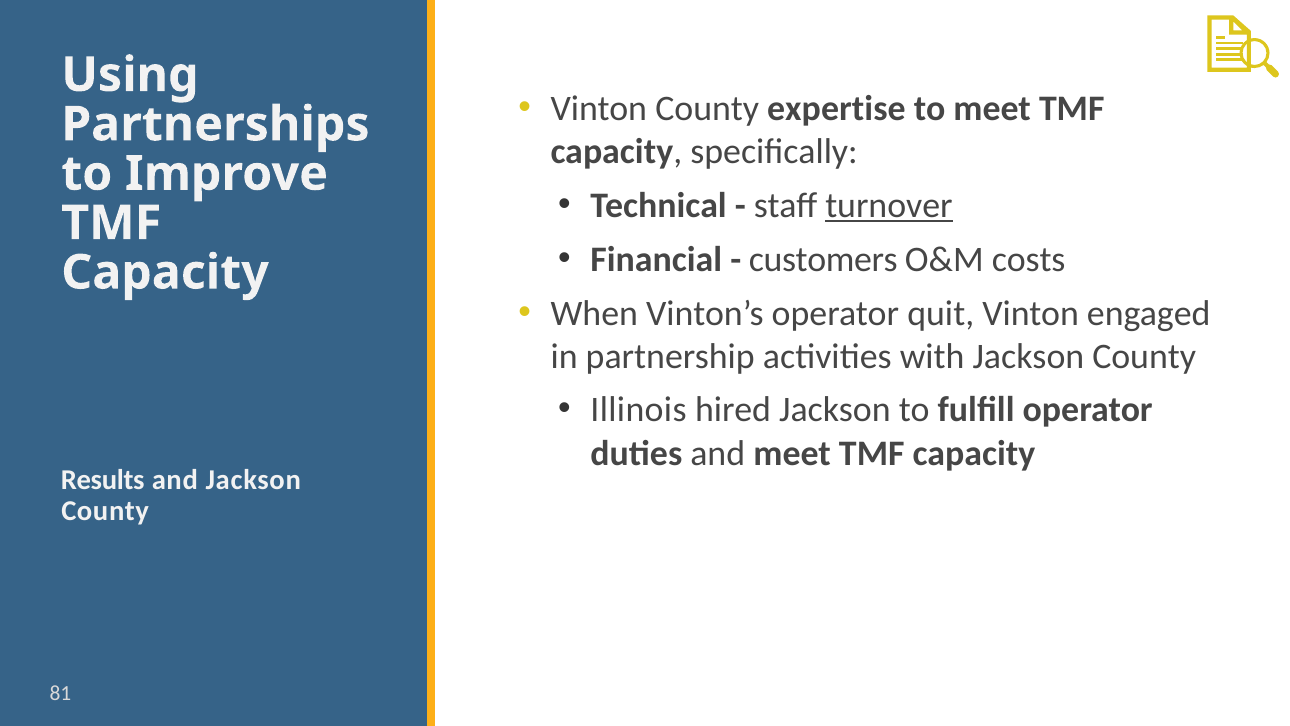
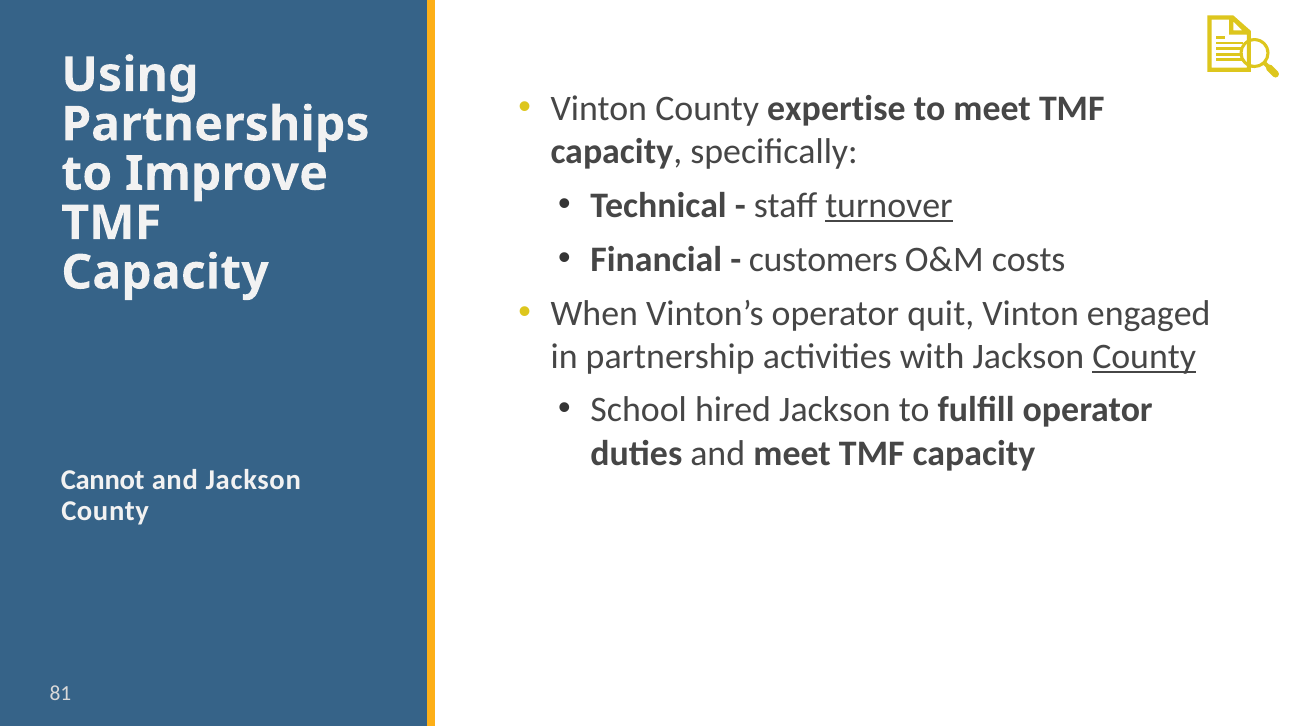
County at (1144, 356) underline: none -> present
Illinois: Illinois -> School
Results: Results -> Cannot
